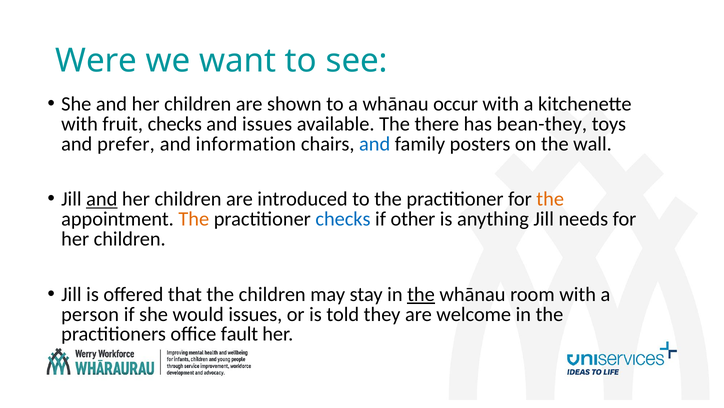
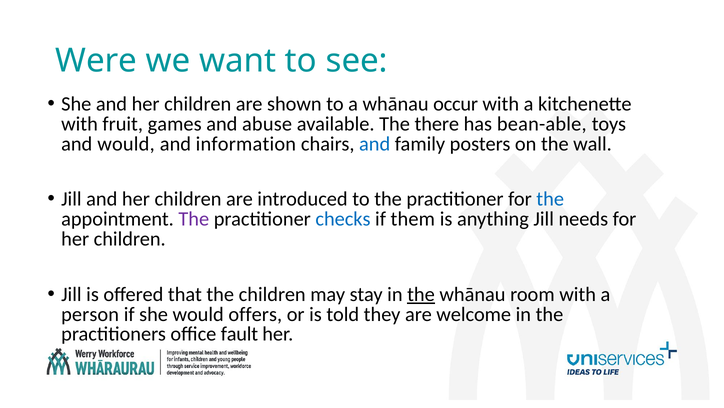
fruit checks: checks -> games
and issues: issues -> abuse
bean-they: bean-they -> bean-able
and prefer: prefer -> would
and at (102, 199) underline: present -> none
the at (550, 199) colour: orange -> blue
The at (194, 219) colour: orange -> purple
other: other -> them
would issues: issues -> offers
